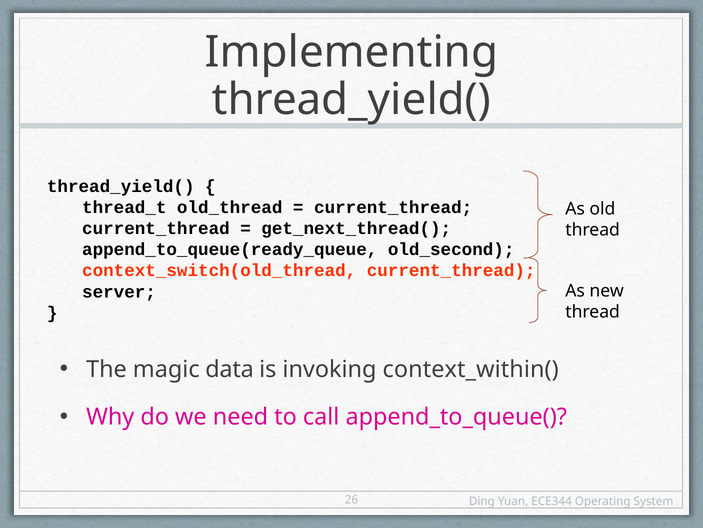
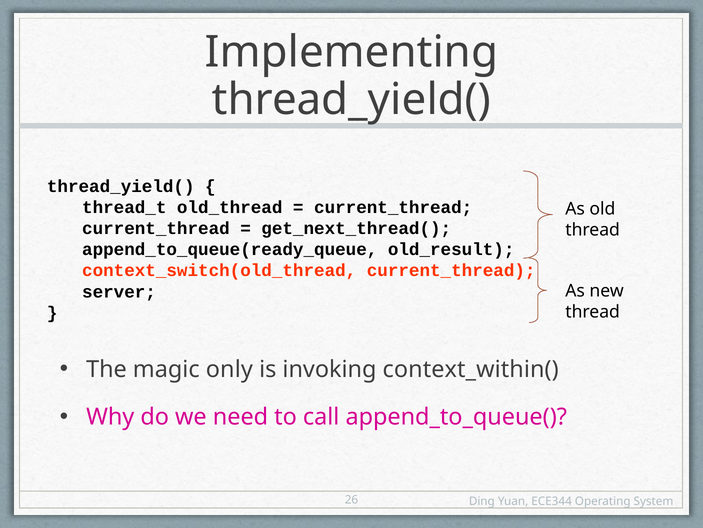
old_second: old_second -> old_result
data: data -> only
